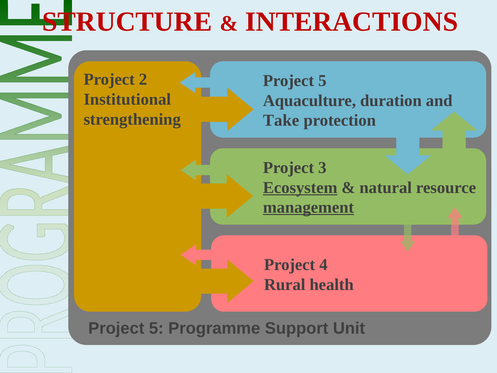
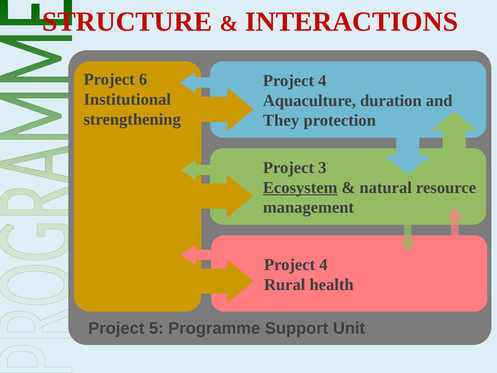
2: 2 -> 6
5 at (322, 81): 5 -> 4
Take: Take -> They
management underline: present -> none
